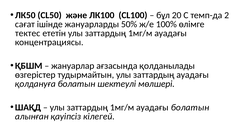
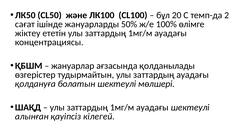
тектес: тектес -> жіктеу
ауадағы болатын: болатын -> шектеулі
